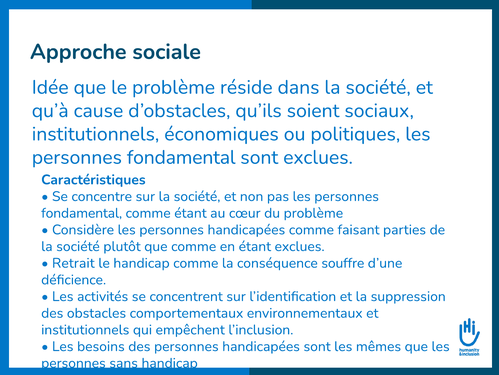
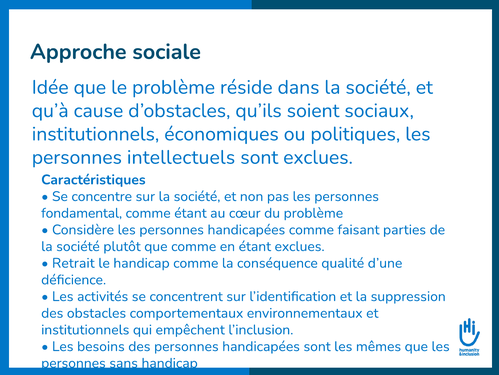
fondamental at (181, 157): fondamental -> intellectuels
souffre: souffre -> qualité
